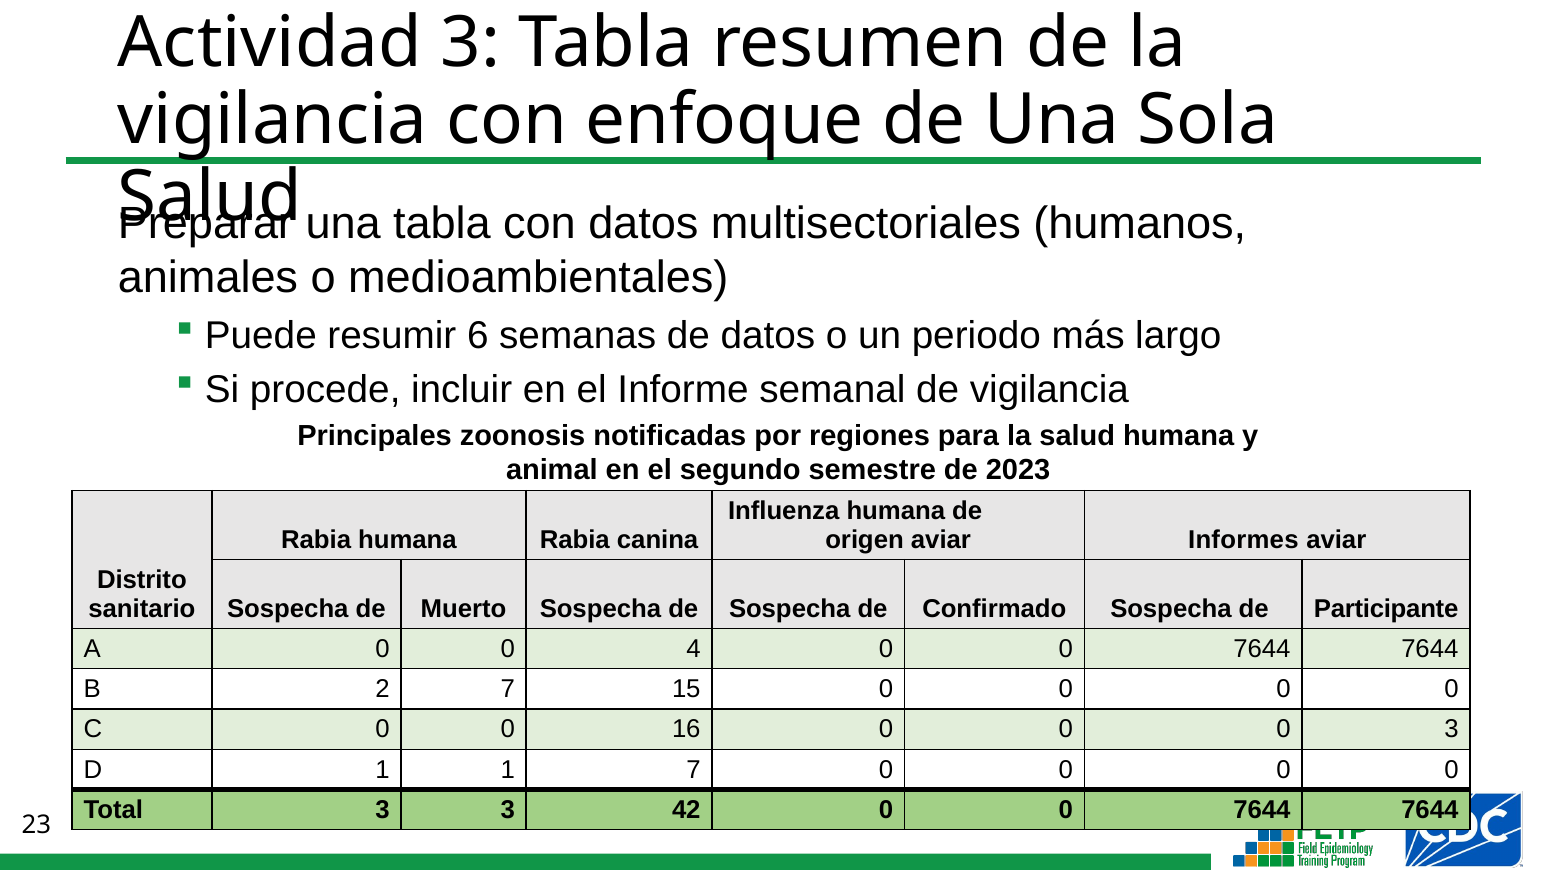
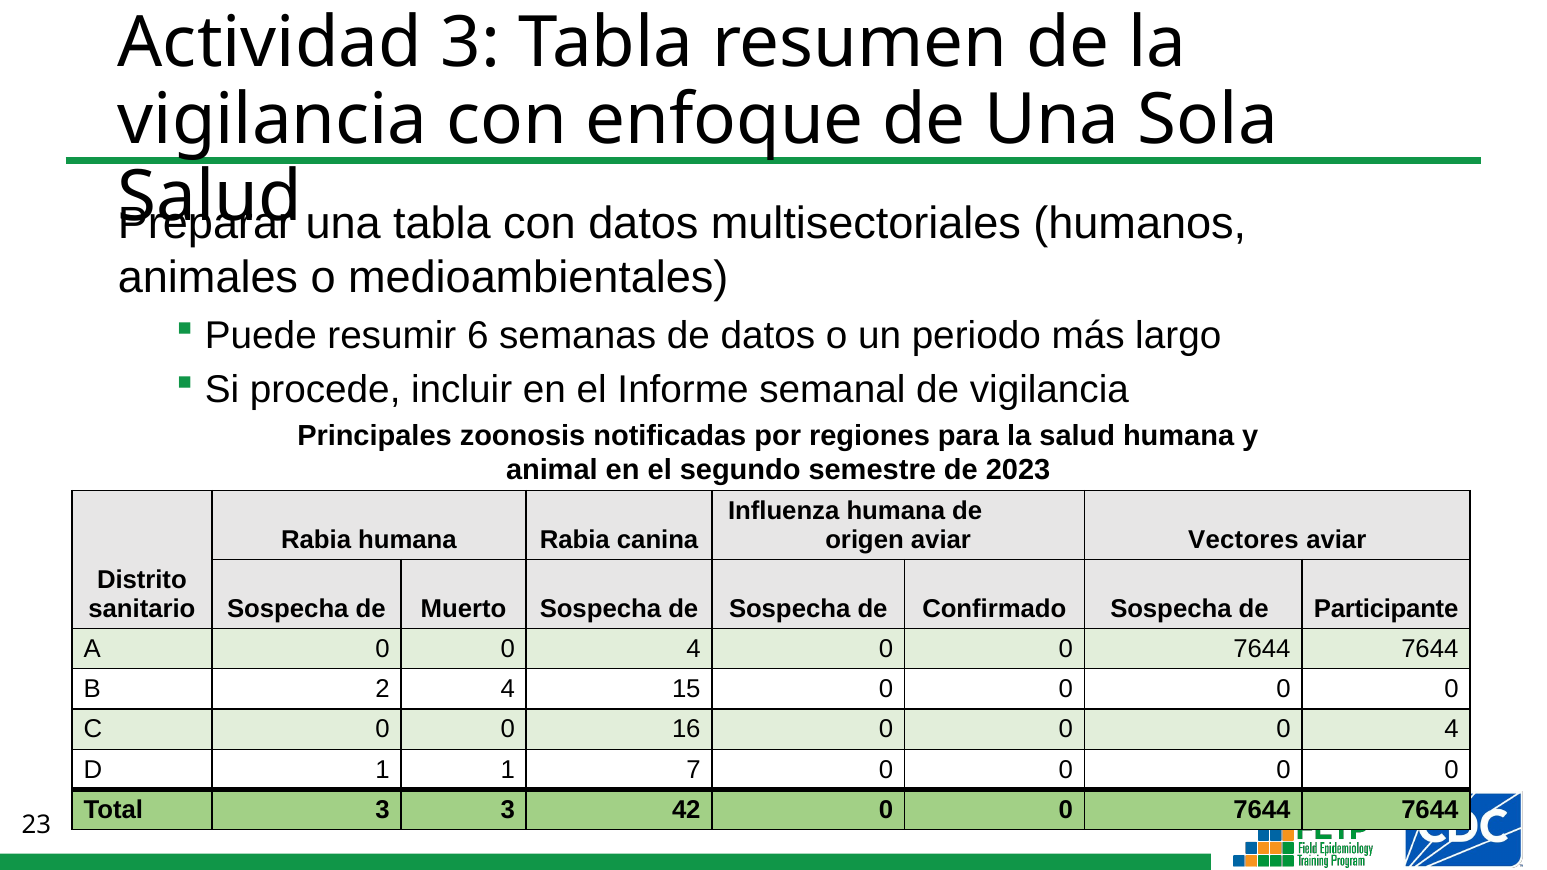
Informes: Informes -> Vectores
2 7: 7 -> 4
0 0 0 3: 3 -> 4
